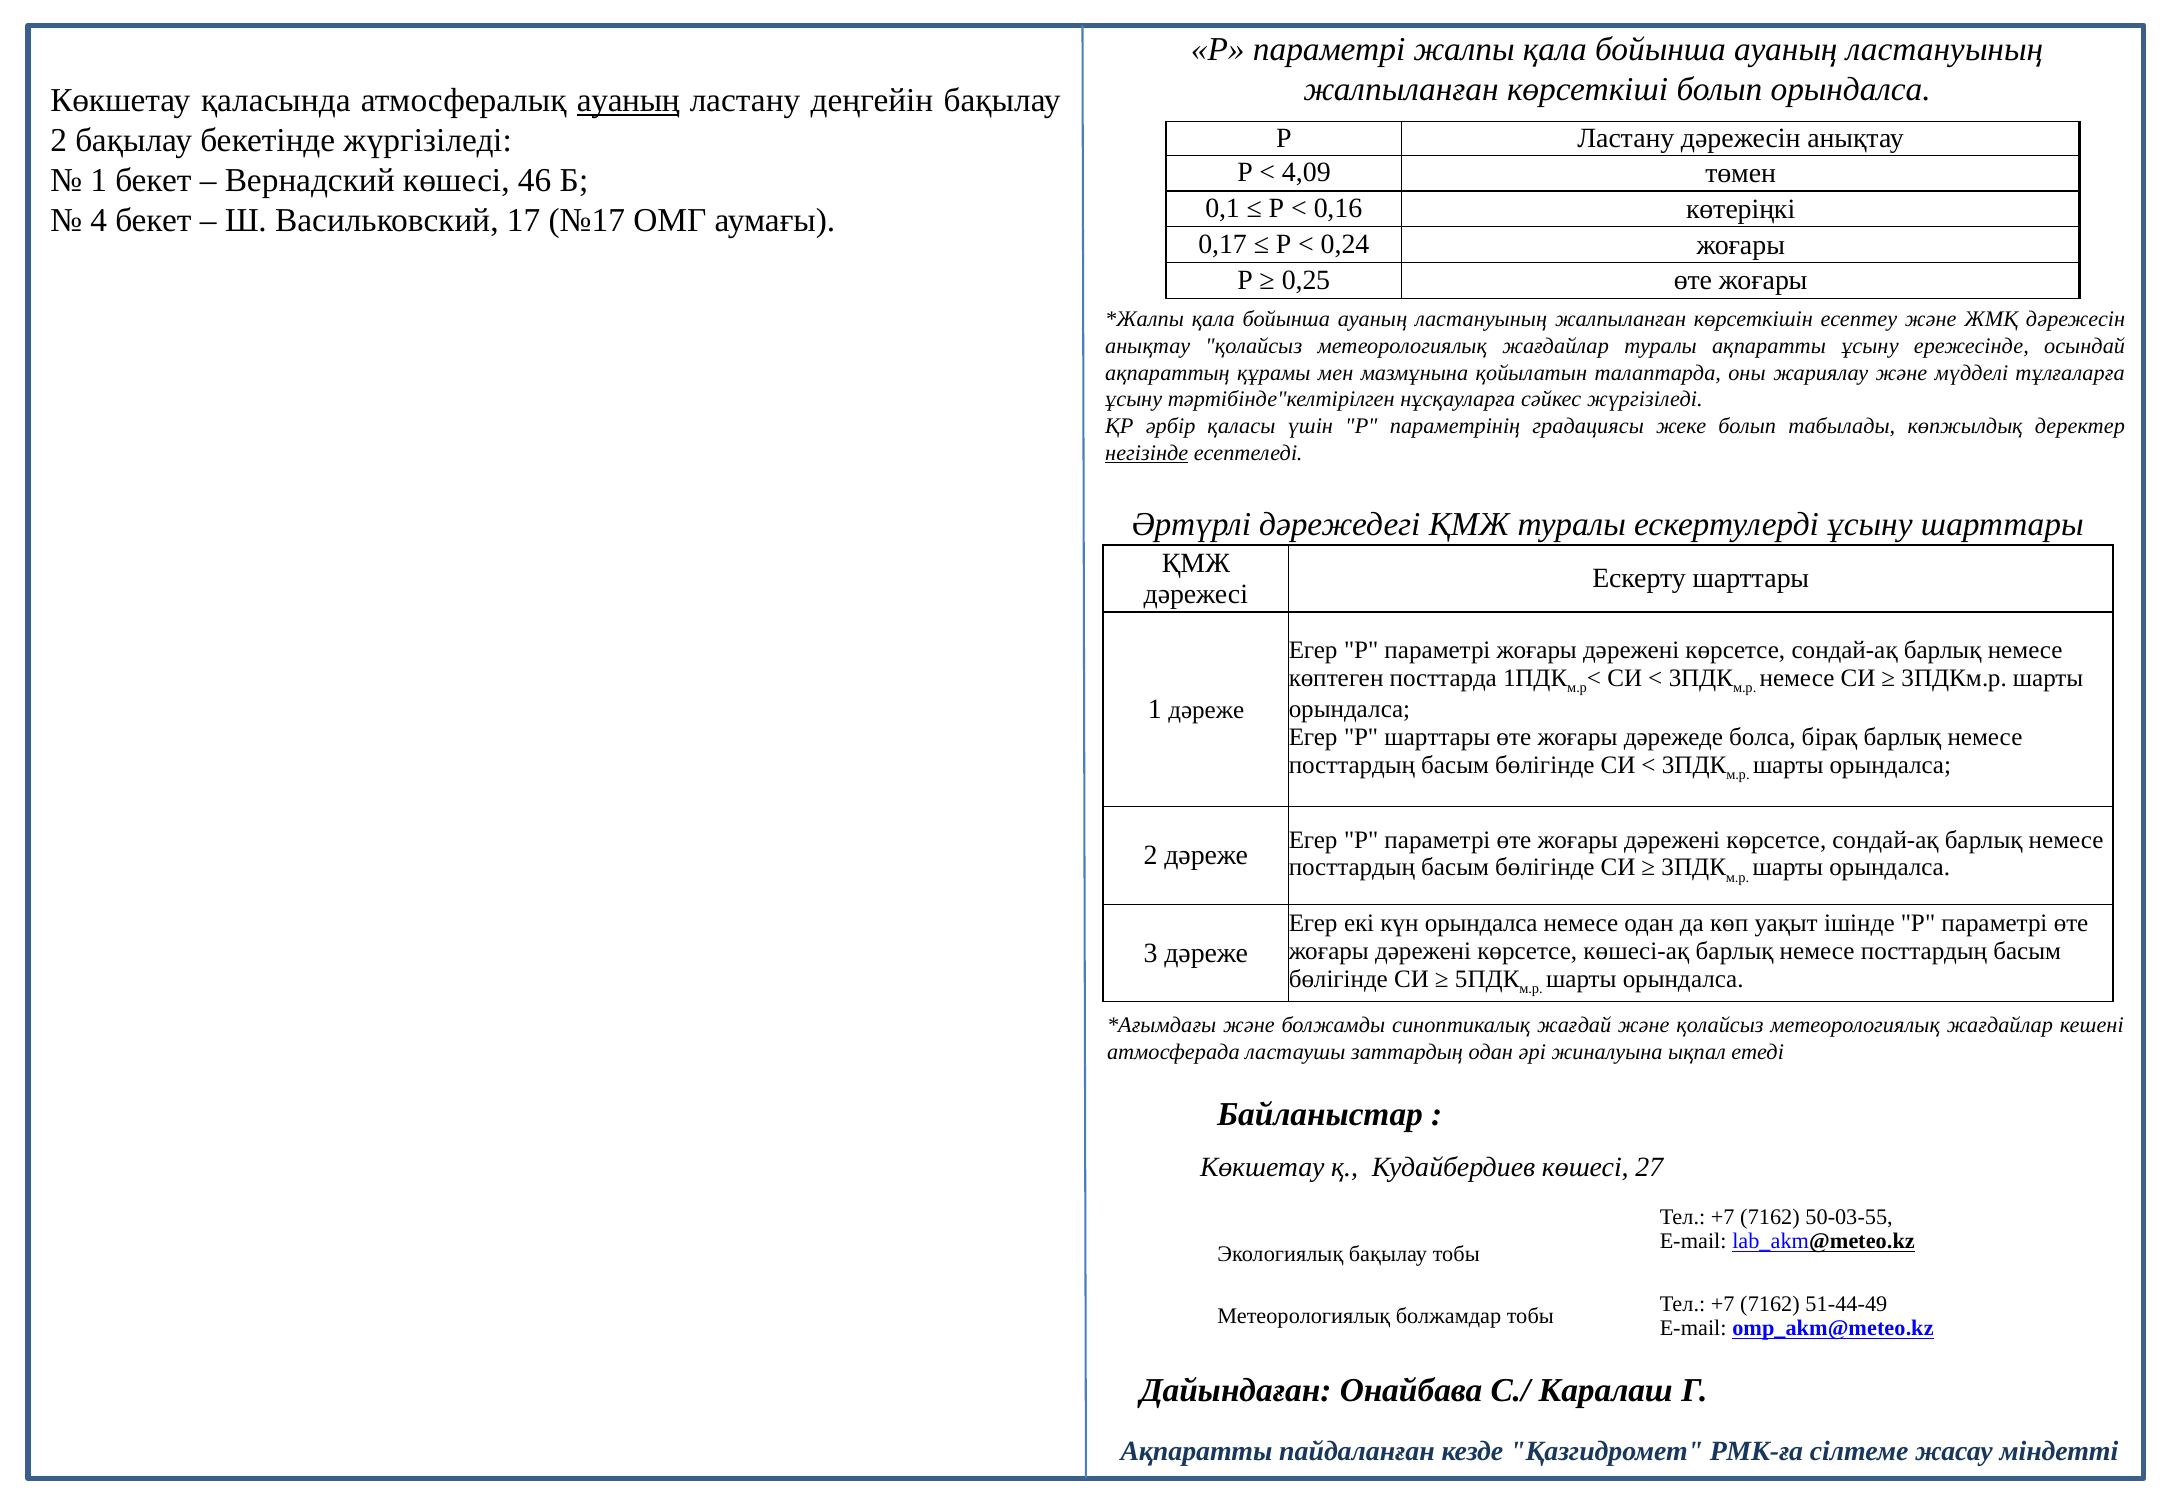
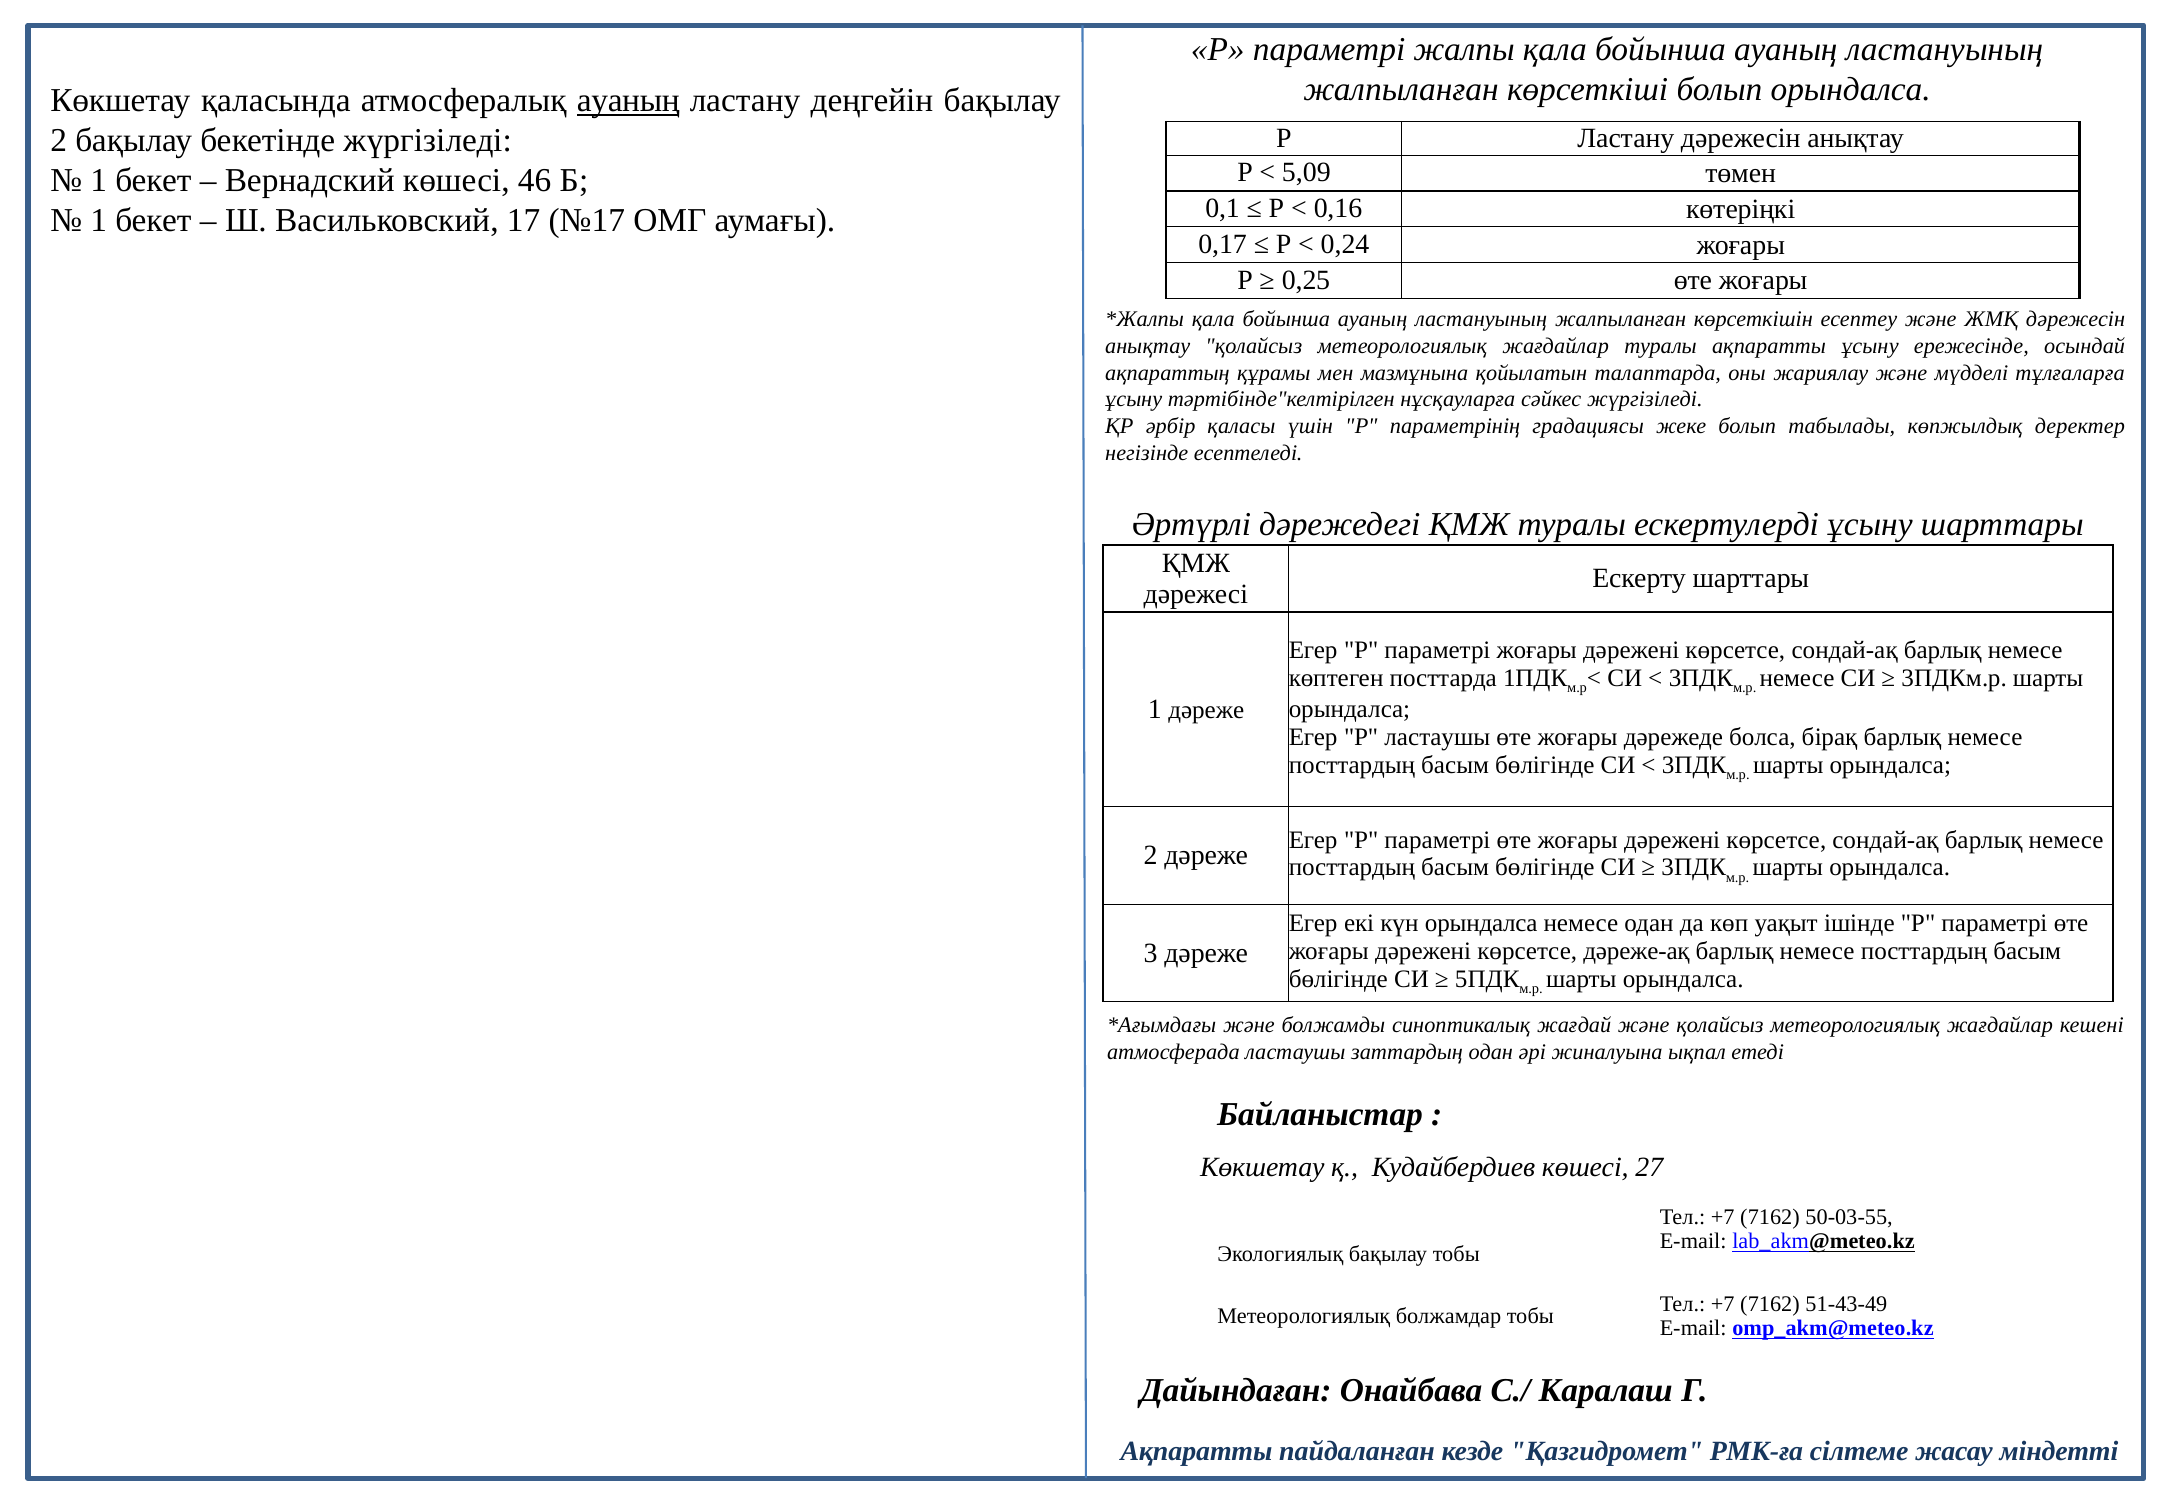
4,09: 4,09 -> 5,09
4 at (99, 221): 4 -> 1
негізінде underline: present -> none
P шарттары: шарттары -> ластаушы
көшесі-ақ: көшесі-ақ -> дәреже-ақ
51-44-49: 51-44-49 -> 51-43-49
